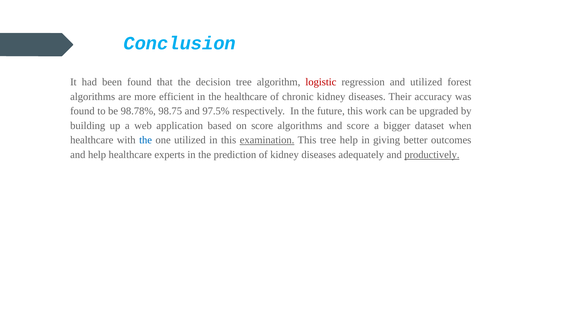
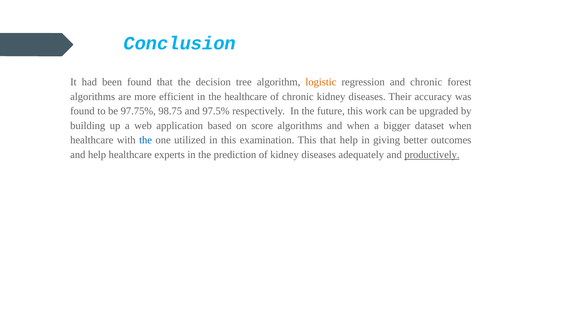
logistic colour: red -> orange
and utilized: utilized -> chronic
98.78%: 98.78% -> 97.75%
and score: score -> when
examination underline: present -> none
This tree: tree -> that
